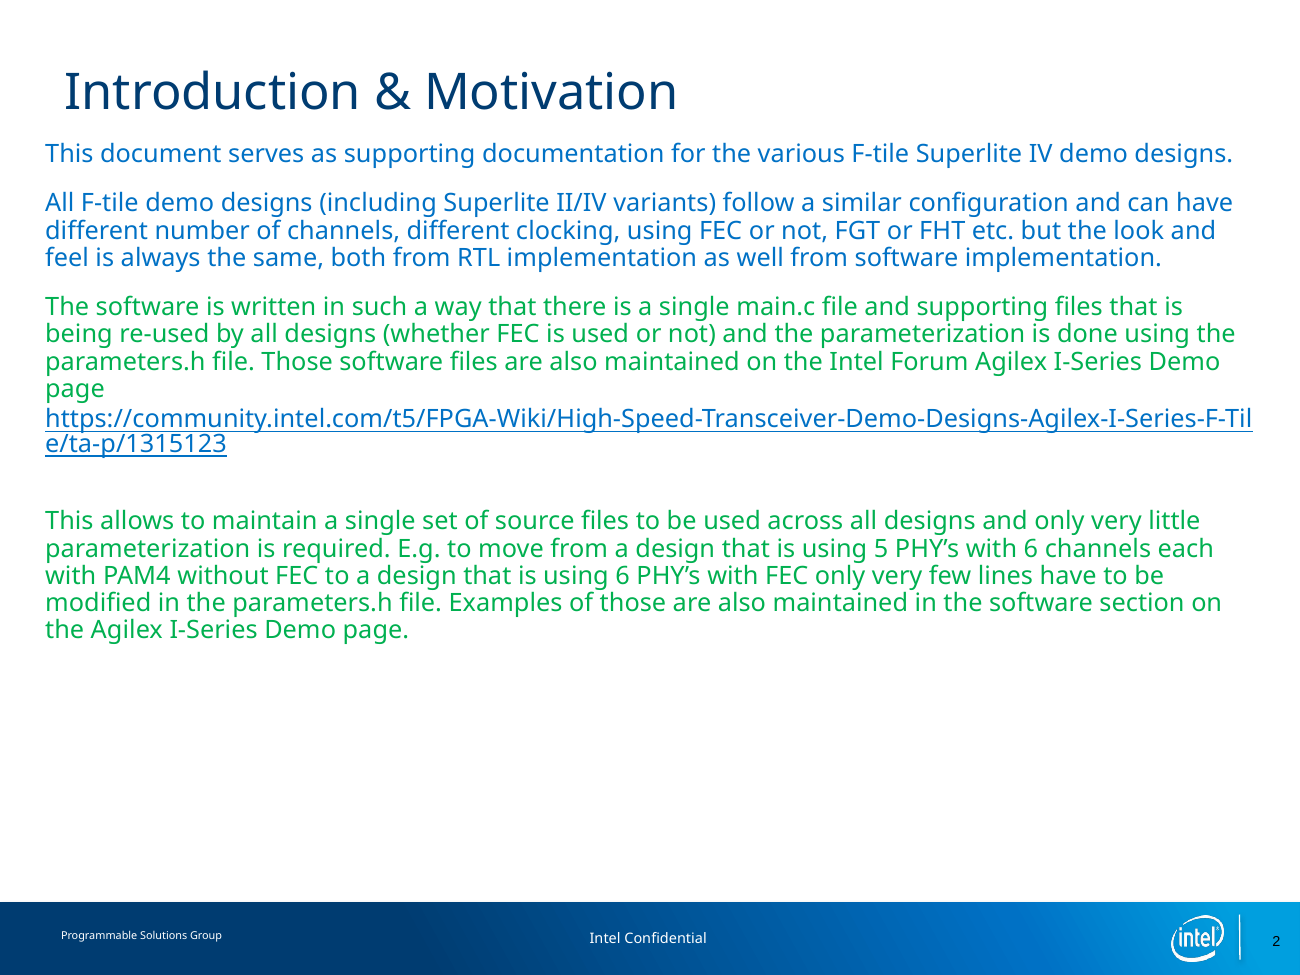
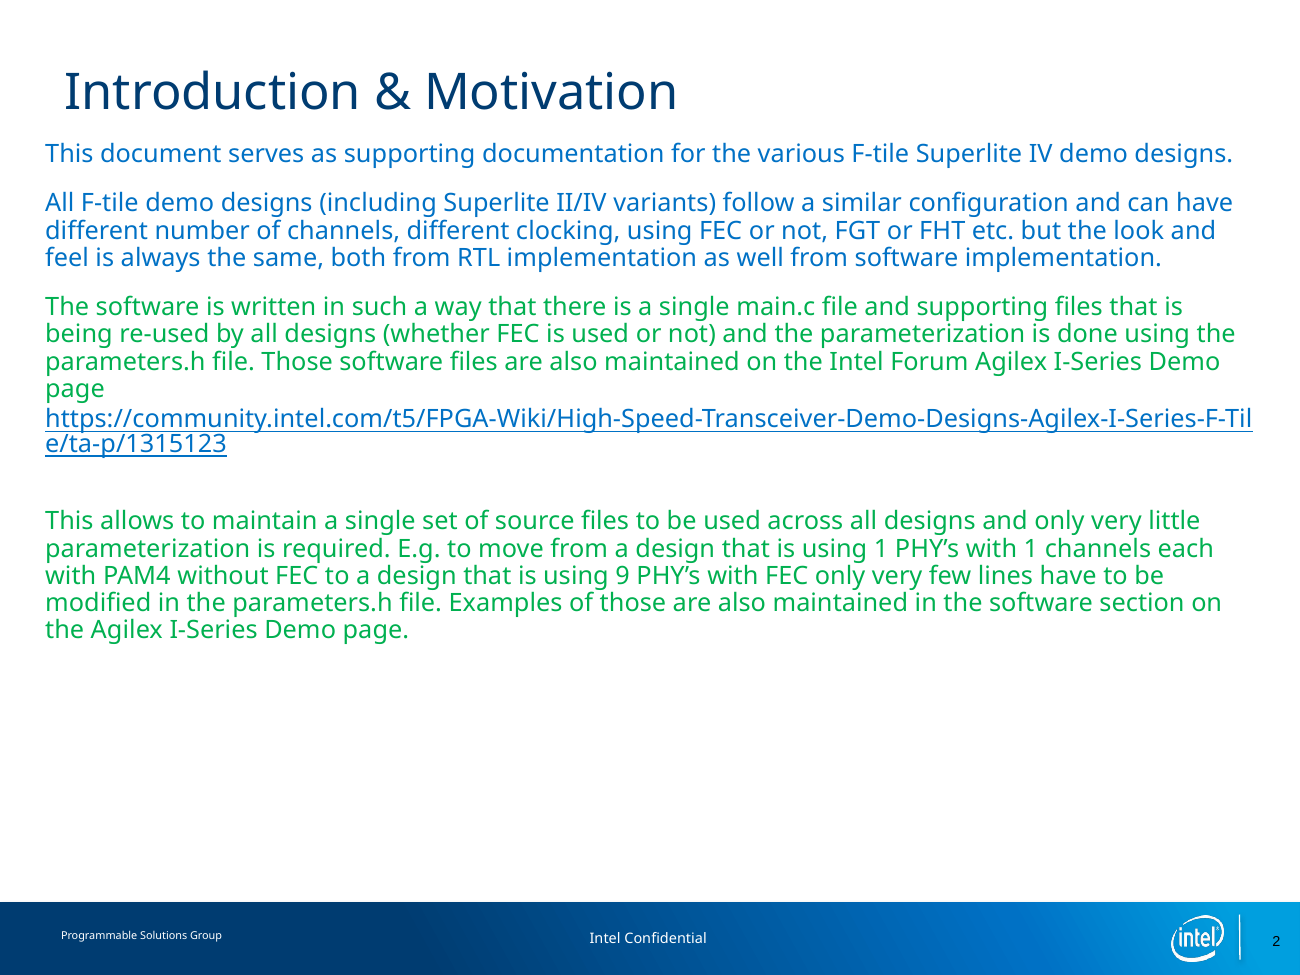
using 5: 5 -> 1
with 6: 6 -> 1
using 6: 6 -> 9
